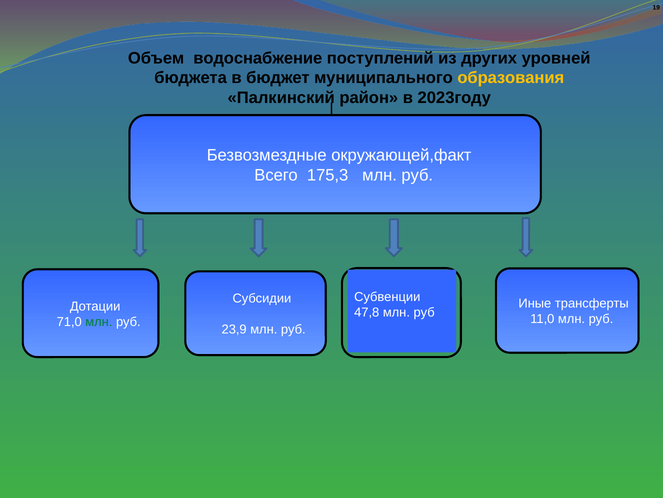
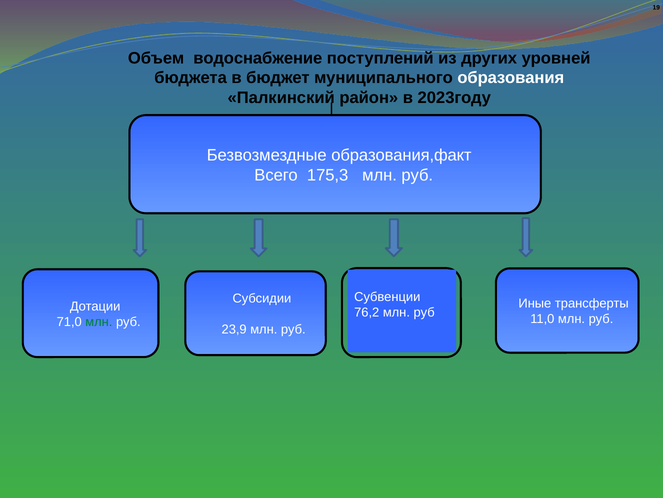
образования colour: yellow -> white
окружающей,факт: окружающей,факт -> образования,факт
47,8: 47,8 -> 76,2
